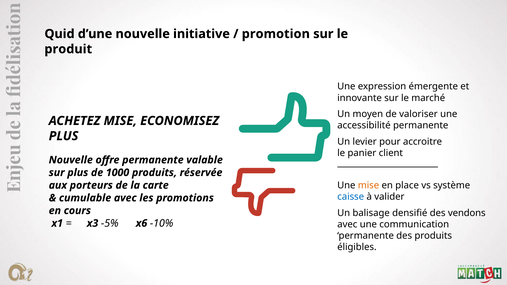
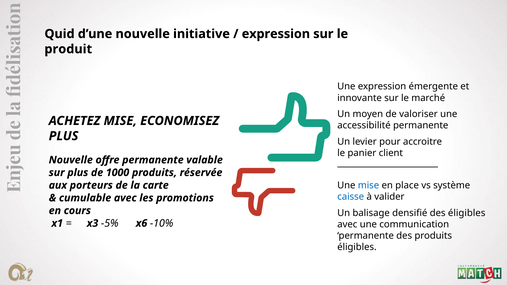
promotion at (276, 34): promotion -> expression
mise at (369, 185) colour: orange -> blue
des vendons: vendons -> éligibles
